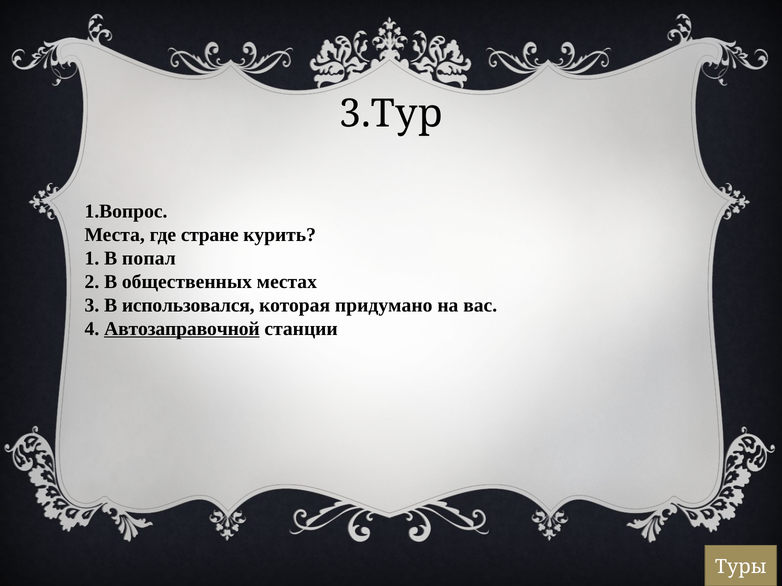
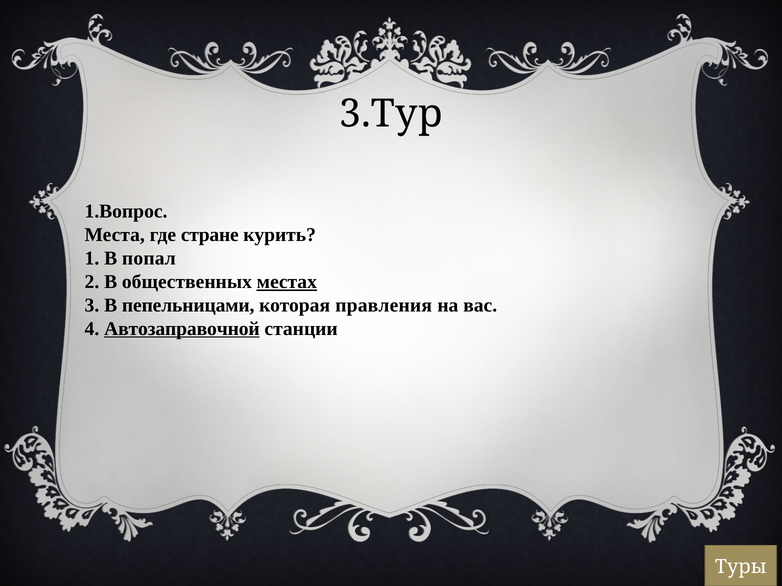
местах underline: none -> present
использовался: использовался -> пепельницами
придумано: придумано -> правления
